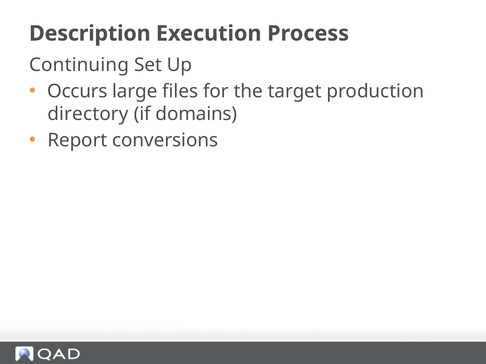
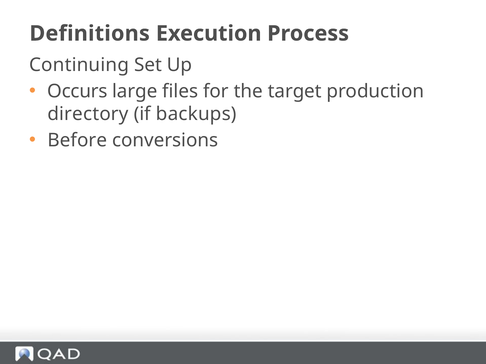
Description: Description -> Definitions
domains: domains -> backups
Report: Report -> Before
